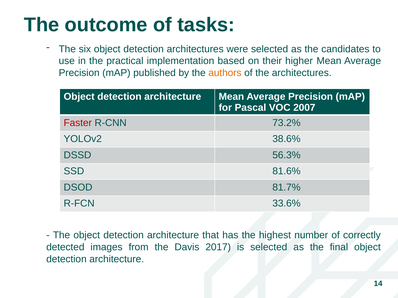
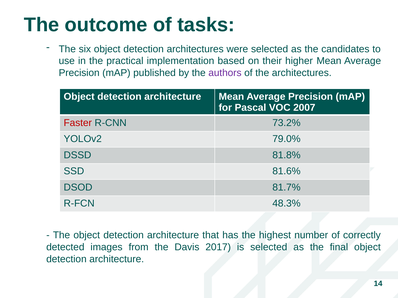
authors colour: orange -> purple
38.6%: 38.6% -> 79.0%
56.3%: 56.3% -> 81.8%
33.6%: 33.6% -> 48.3%
